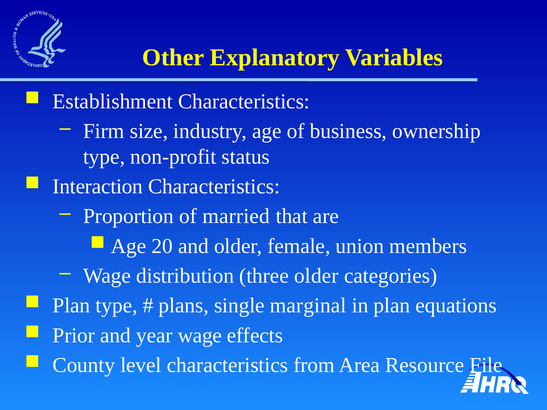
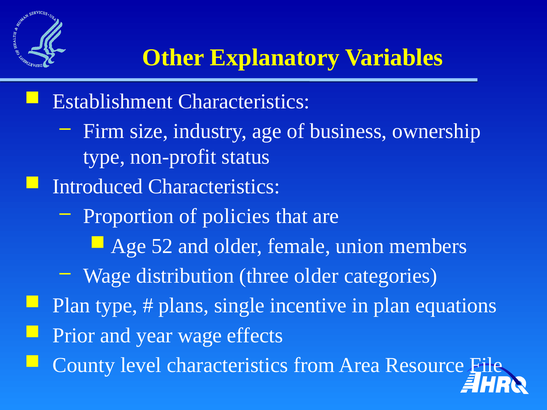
Interaction: Interaction -> Introduced
married: married -> policies
20: 20 -> 52
marginal: marginal -> incentive
